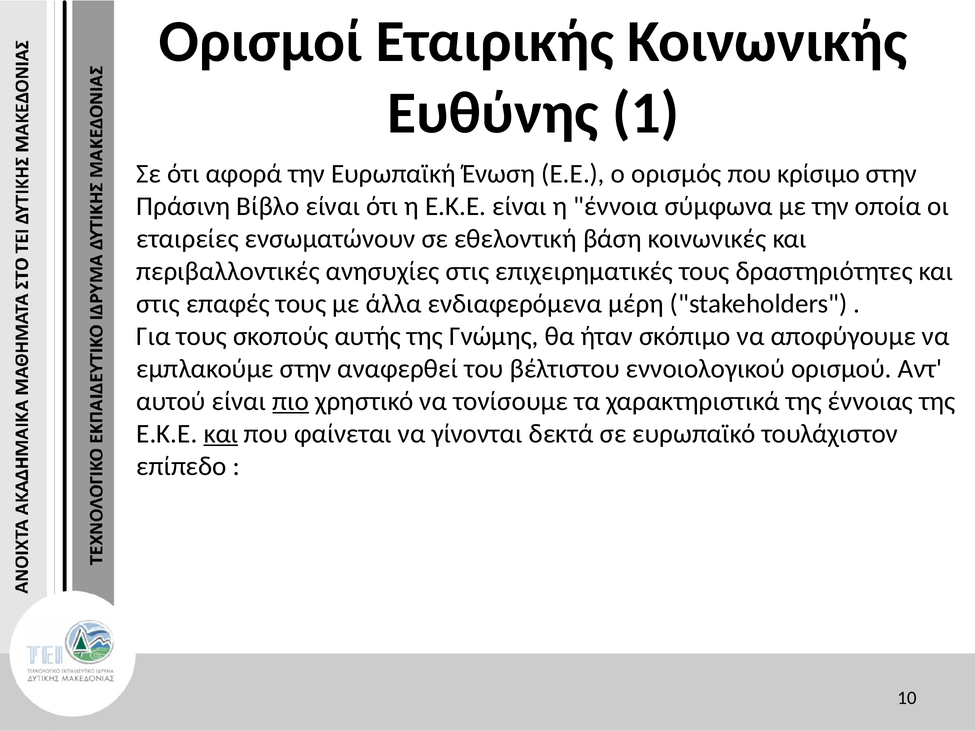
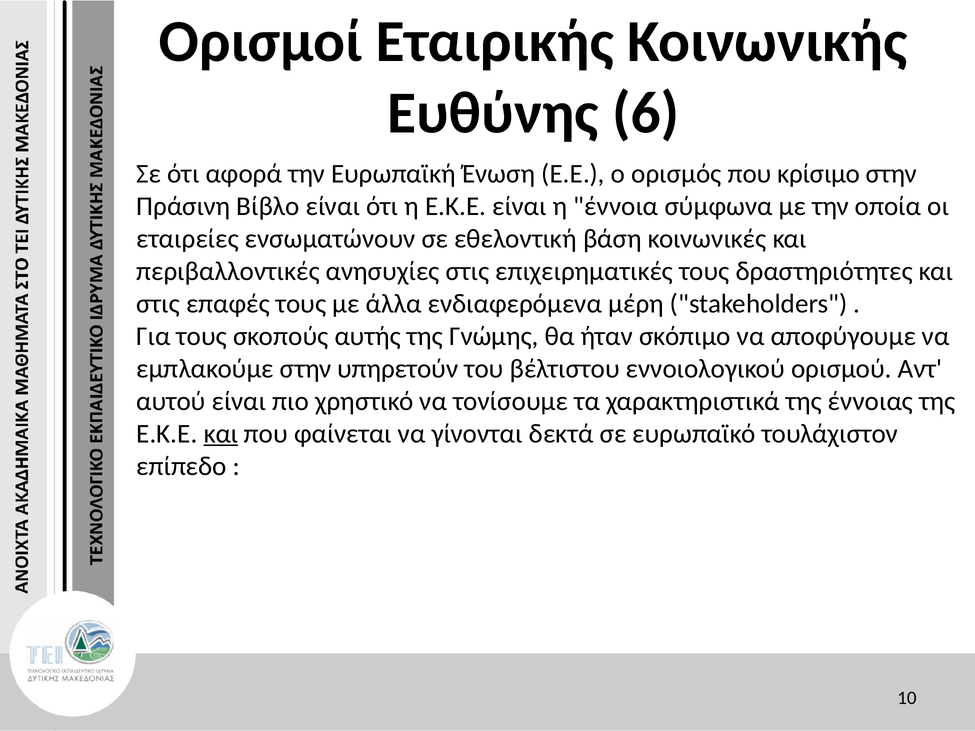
1: 1 -> 6
αναφερθεί: αναφερθεί -> υπηρετούν
πιο underline: present -> none
